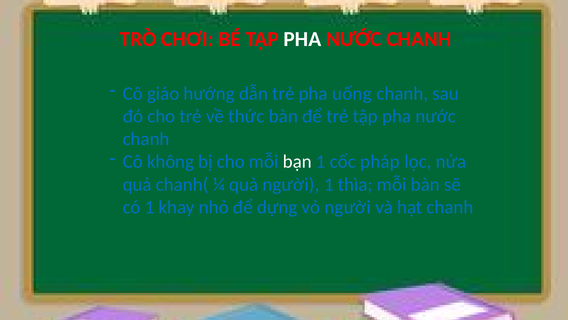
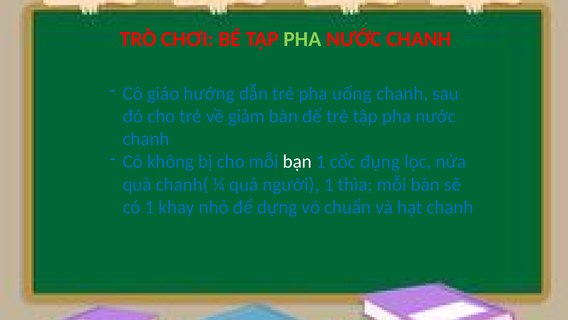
PHA at (302, 39) colour: white -> light green
thức: thức -> giảm
pháp: pháp -> đụng
vỏ người: người -> chuẩn
